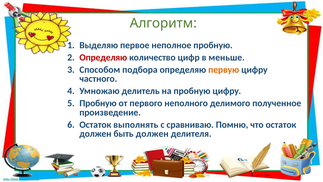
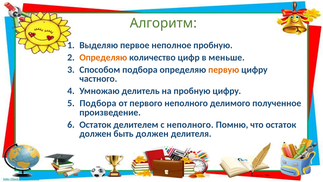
Определяю at (103, 57) colour: red -> orange
Пробную at (98, 103): Пробную -> Подбора
выполнять: выполнять -> делителем
с сравниваю: сравниваю -> неполного
